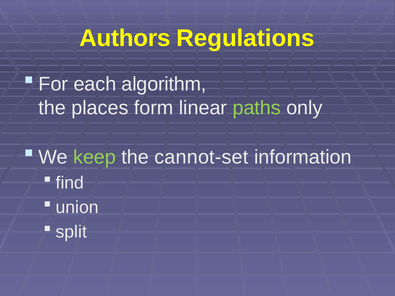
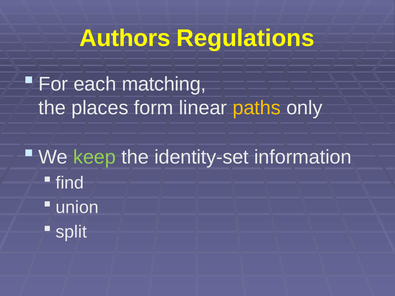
algorithm: algorithm -> matching
paths colour: light green -> yellow
cannot-set: cannot-set -> identity-set
